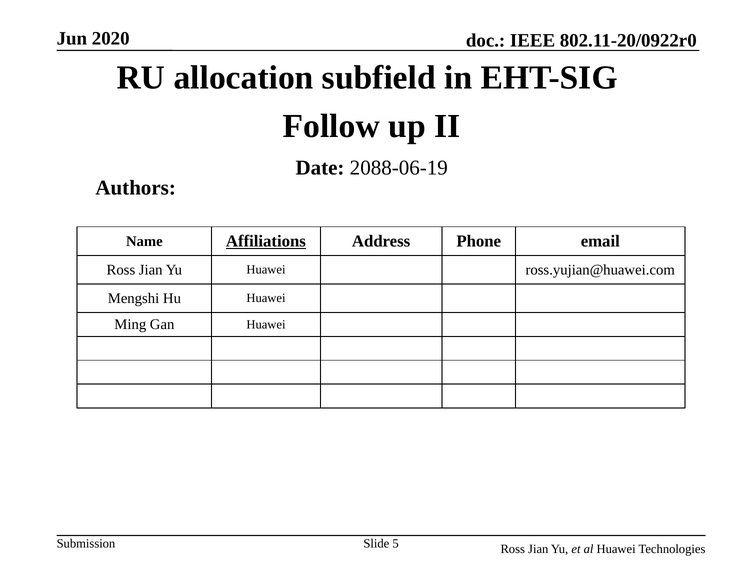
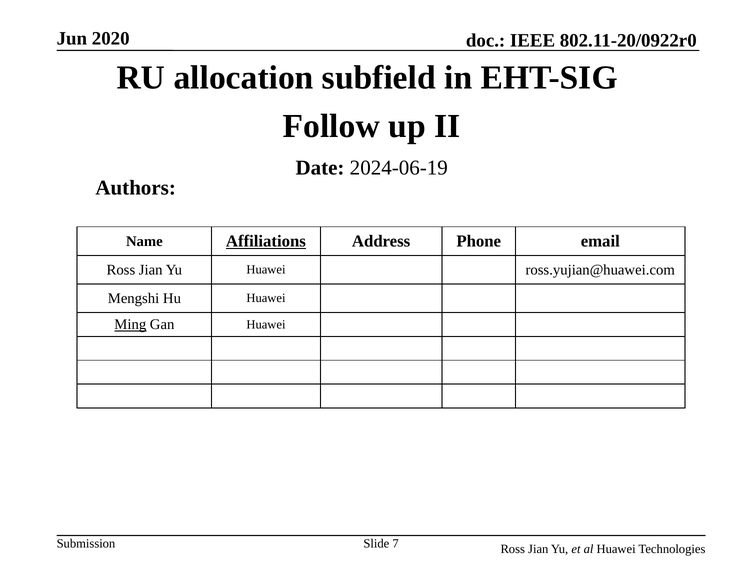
2088-06-19: 2088-06-19 -> 2024-06-19
Ming underline: none -> present
5: 5 -> 7
